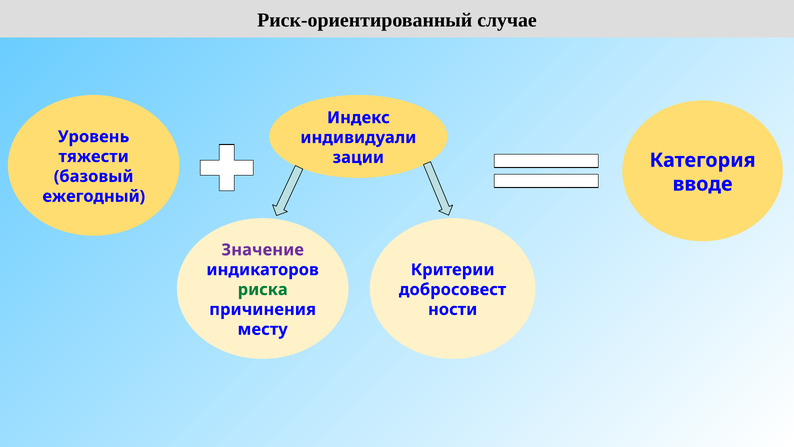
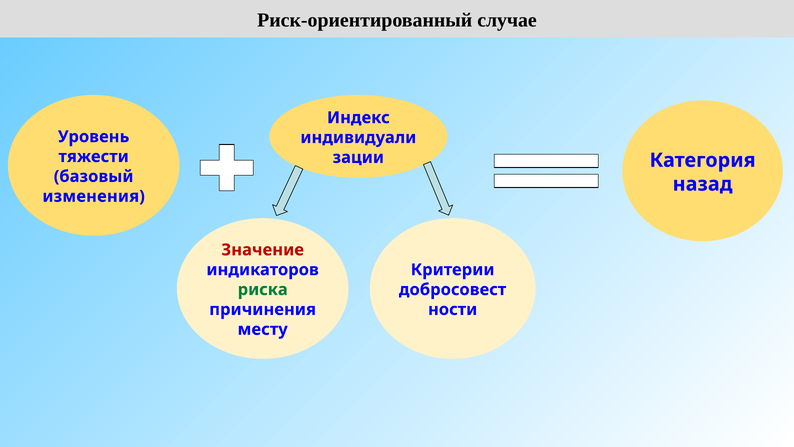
вводе: вводе -> назад
ежегодный: ежегодный -> изменения
Значение colour: purple -> red
